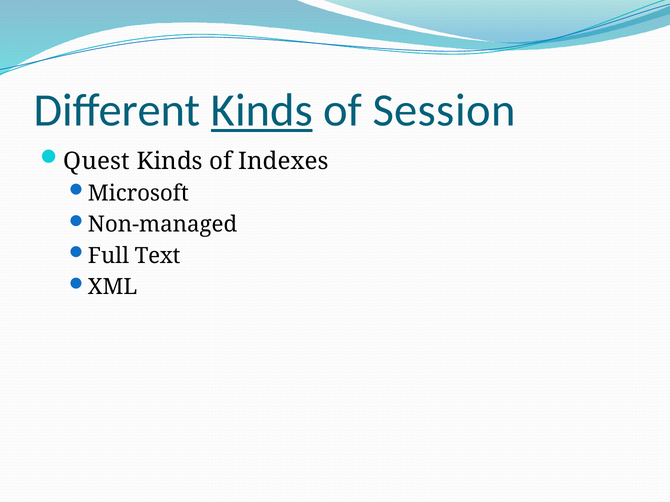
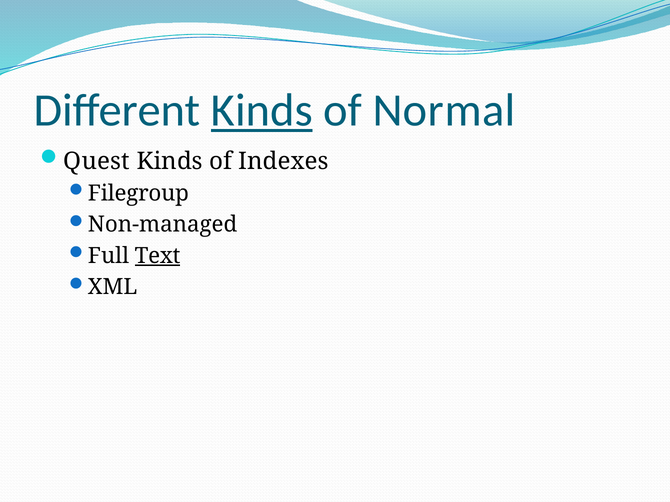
Session: Session -> Normal
Microsoft: Microsoft -> Filegroup
Text underline: none -> present
